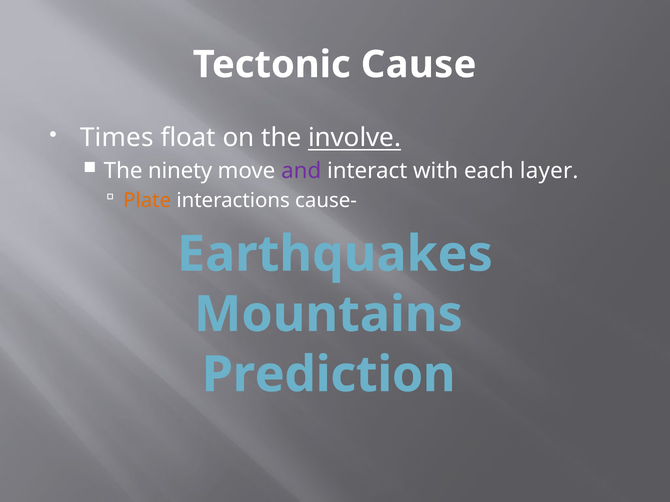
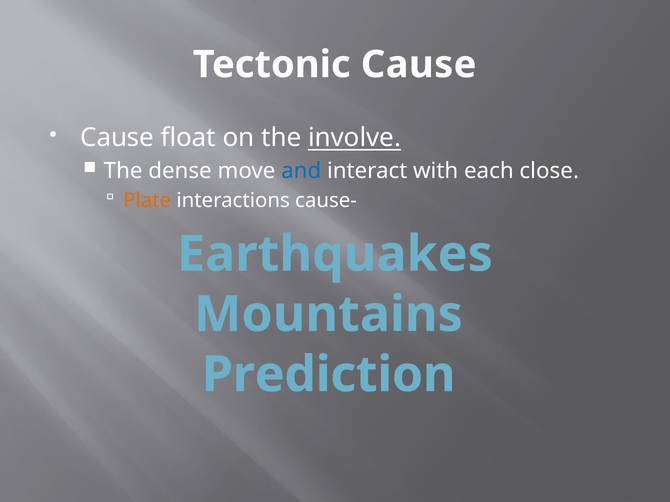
Times at (117, 138): Times -> Cause
ninety: ninety -> dense
and colour: purple -> blue
layer: layer -> close
